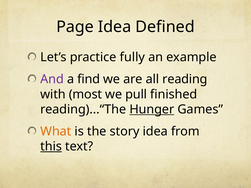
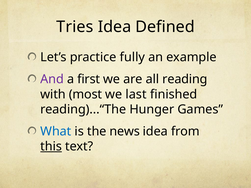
Page: Page -> Tries
find: find -> first
pull: pull -> last
Hunger underline: present -> none
What colour: orange -> blue
story: story -> news
